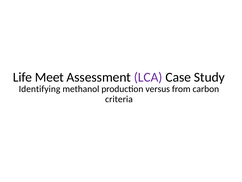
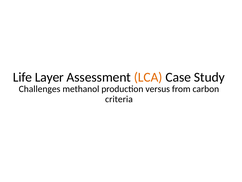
Meet: Meet -> Layer
LCA colour: purple -> orange
Identifying: Identifying -> Challenges
